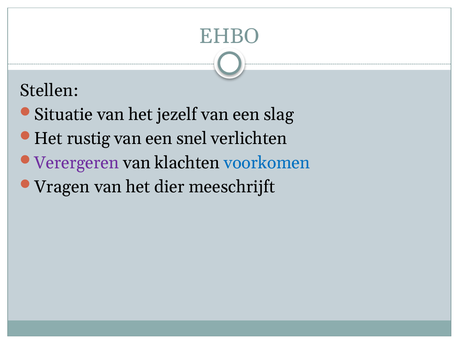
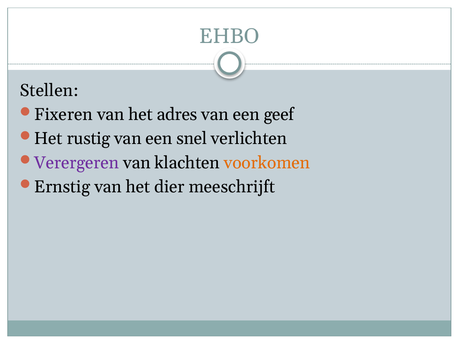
Situatie: Situatie -> Fixeren
jezelf: jezelf -> adres
slag: slag -> geef
voorkomen colour: blue -> orange
Vragen: Vragen -> Ernstig
